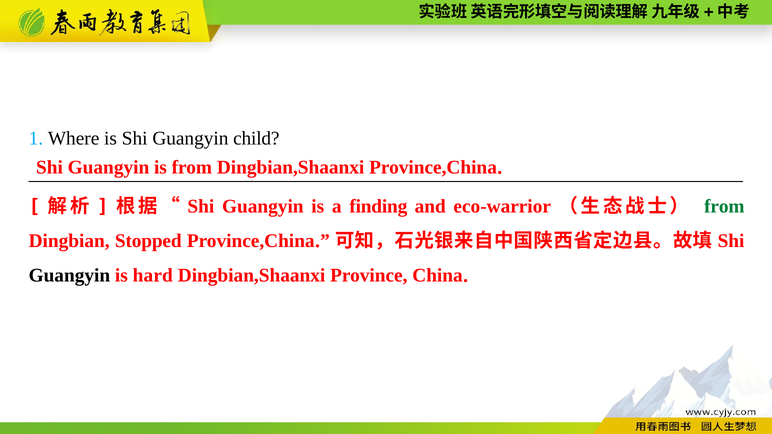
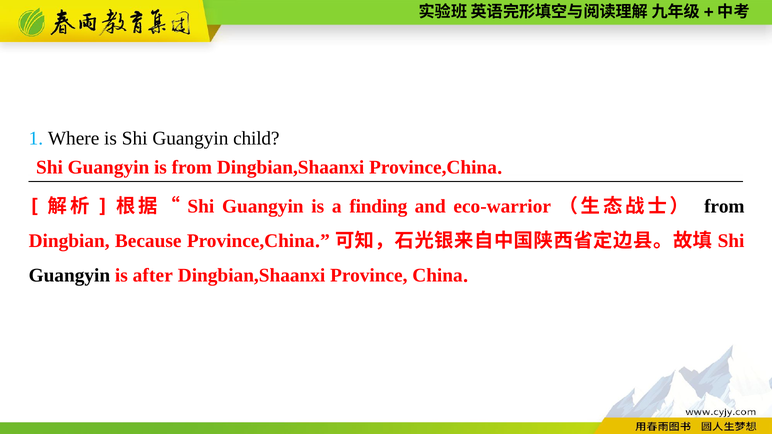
from at (724, 206) colour: green -> black
Stopped: Stopped -> Because
hard: hard -> after
